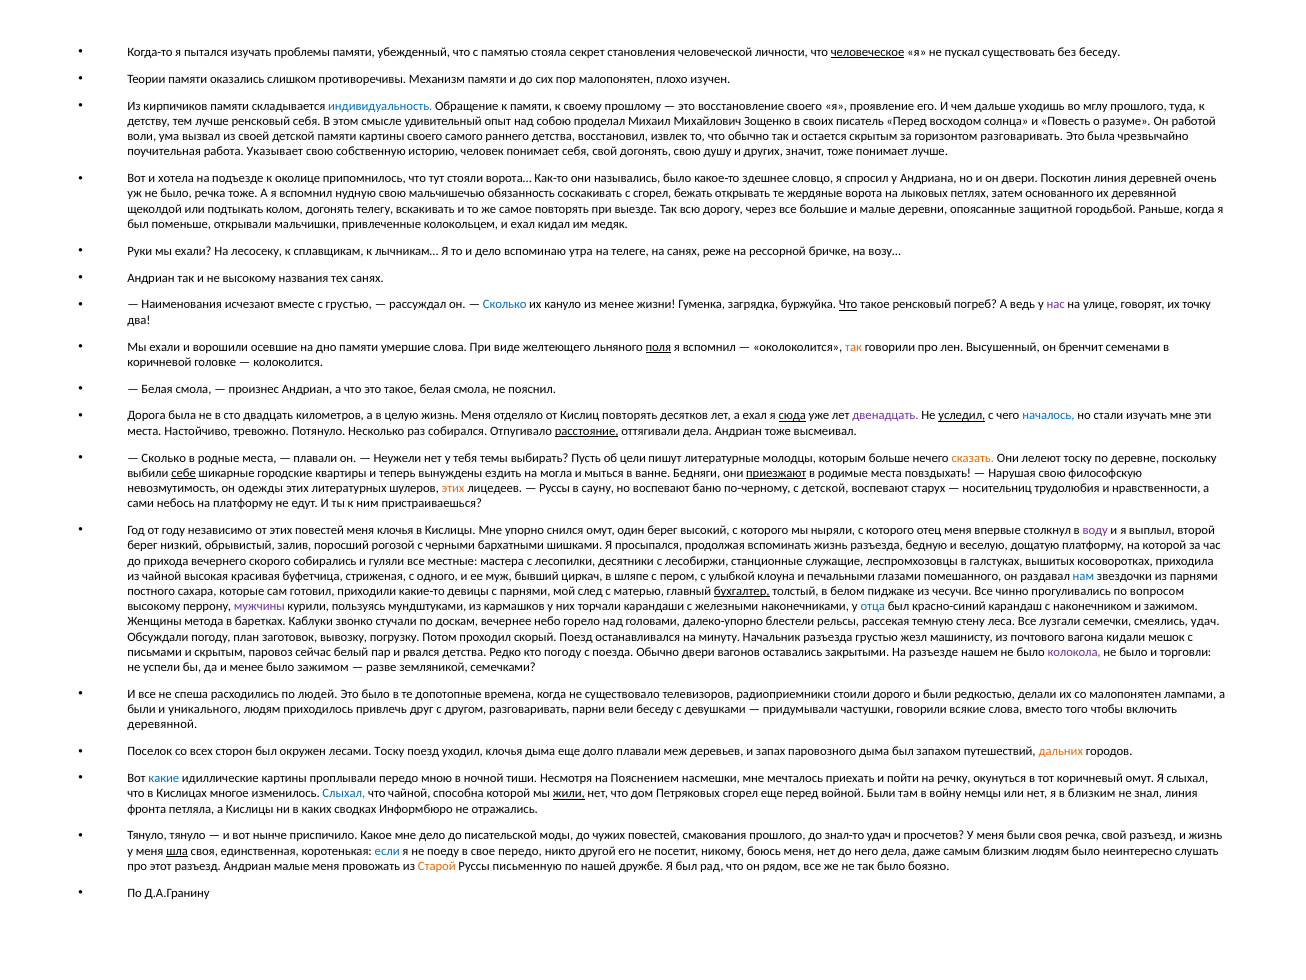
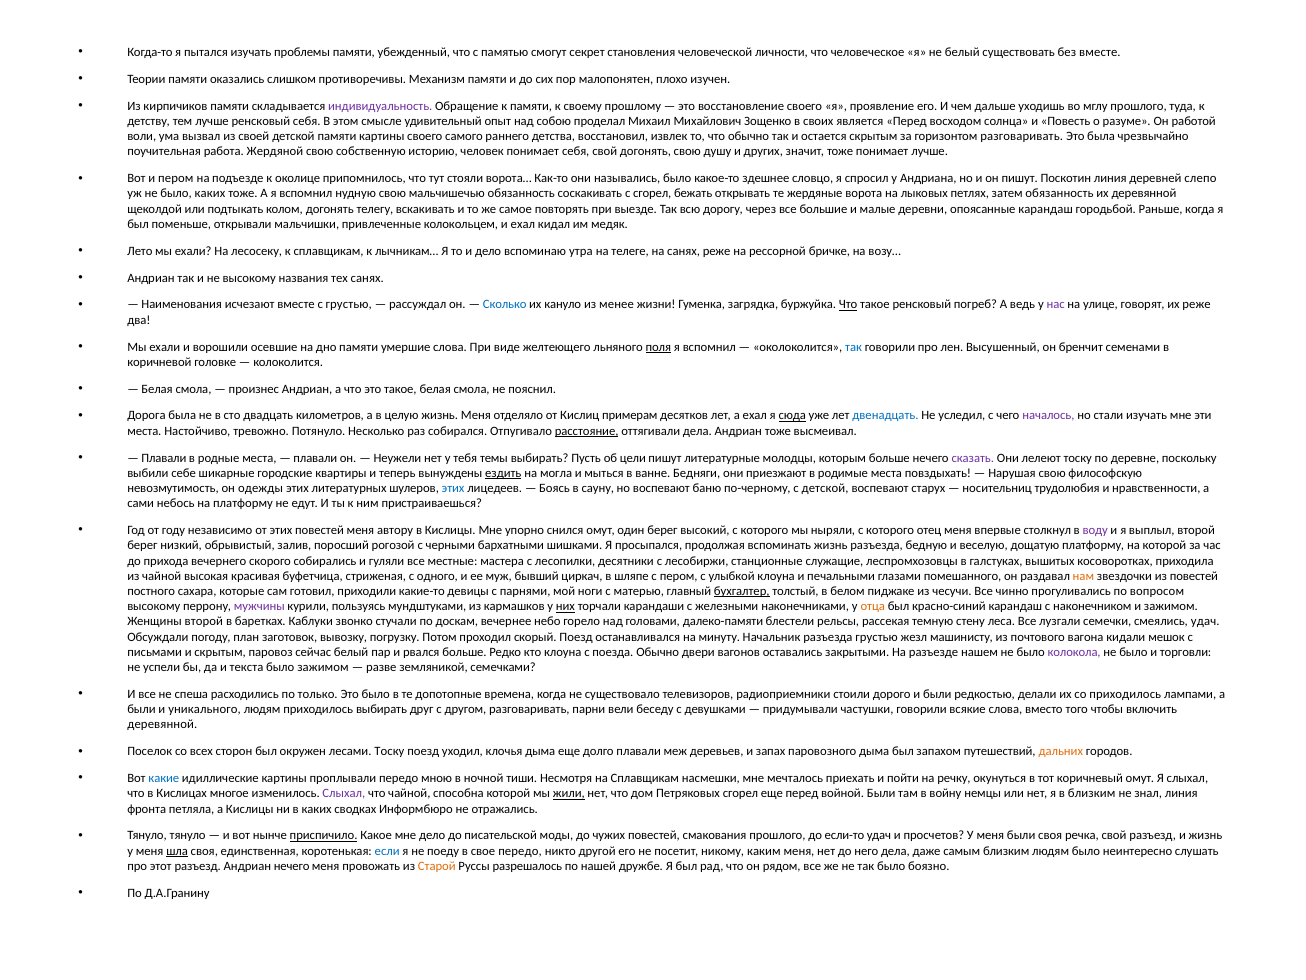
стояла: стояла -> смогут
человеческое underline: present -> none
не пускал: пускал -> белый
без беседу: беседу -> вместе
индивидуальность colour: blue -> purple
писатель: писатель -> является
Указывает: Указывает -> Жердяной
и хотела: хотела -> пером
он двери: двери -> пишут
очень: очень -> слепо
было речка: речка -> каких
затем основанного: основанного -> обязанность
опоясанные защитной: защитной -> карандаш
Руки: Руки -> Лето
их точку: точку -> реже
так at (854, 347) colour: orange -> blue
Кислиц повторять: повторять -> примерам
двенадцать colour: purple -> blue
уследил underline: present -> none
началось colour: blue -> purple
Сколько at (164, 458): Сколько -> Плавали
сказать colour: orange -> purple
себе underline: present -> none
ездить underline: none -> present
приезжают underline: present -> none
этих at (453, 488) colour: orange -> blue
Руссы at (555, 488): Руссы -> Боясь
меня клочья: клочья -> автору
нам colour: blue -> orange
из парнями: парнями -> повестей
след: след -> ноги
них underline: none -> present
отца colour: blue -> orange
Женщины метода: метода -> второй
далеко-упорно: далеко-упорно -> далеко-памяти
рвался детства: детства -> больше
кто погоду: погоду -> клоуна
и менее: менее -> текста
людей: людей -> только
со малопонятен: малопонятен -> приходилось
приходилось привлечь: привлечь -> выбирать
на Пояснением: Пояснением -> Сплавщикам
Слыхал at (344, 793) colour: blue -> purple
приспичило underline: none -> present
знал-то: знал-то -> если-то
боюсь: боюсь -> каким
Андриан малые: малые -> нечего
письменную: письменную -> разрешалось
